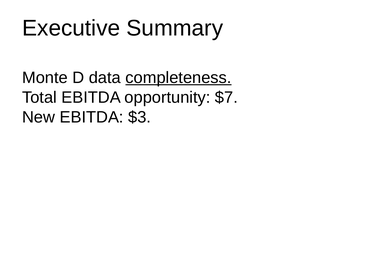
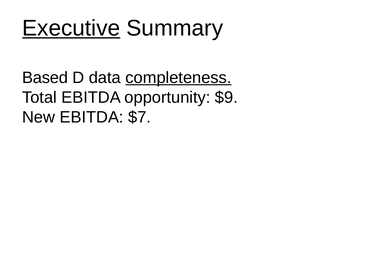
Executive underline: none -> present
Monte: Monte -> Based
$7: $7 -> $9
$3: $3 -> $7
